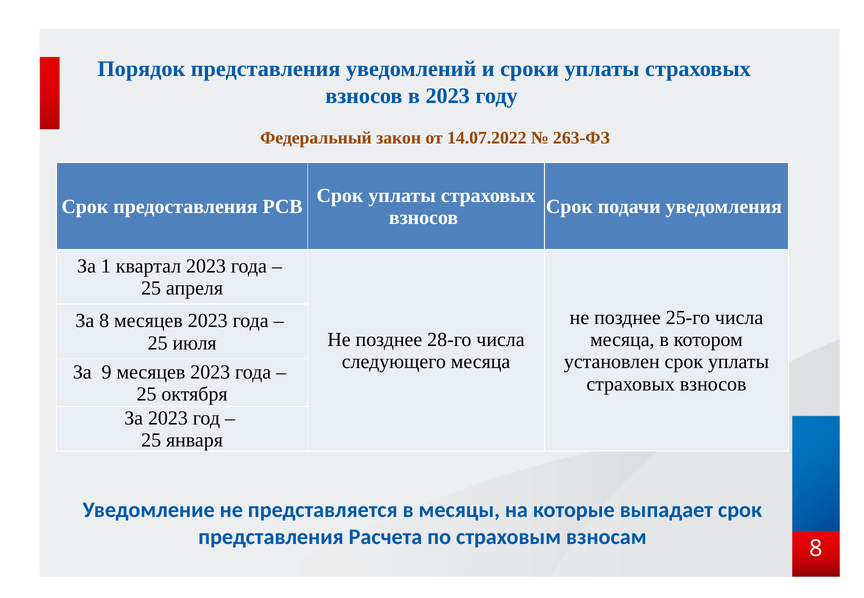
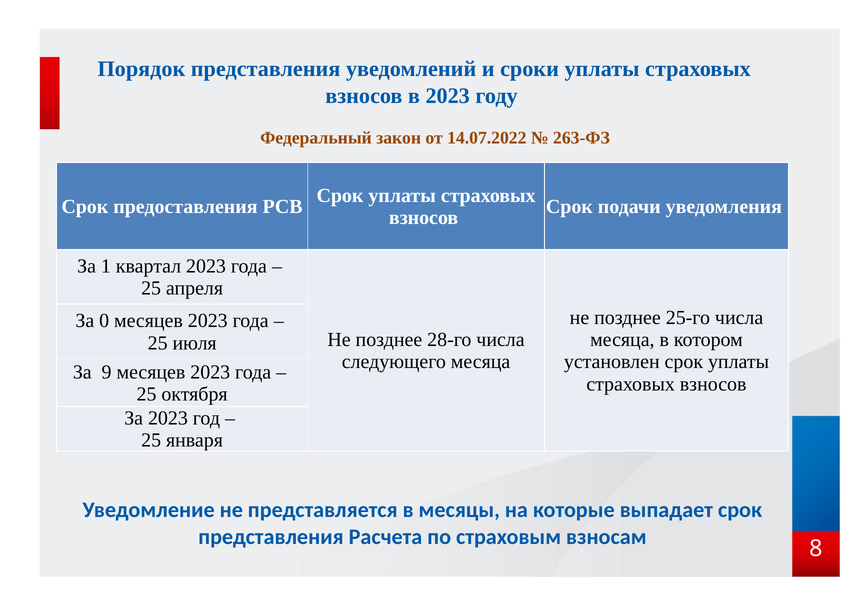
За 8: 8 -> 0
